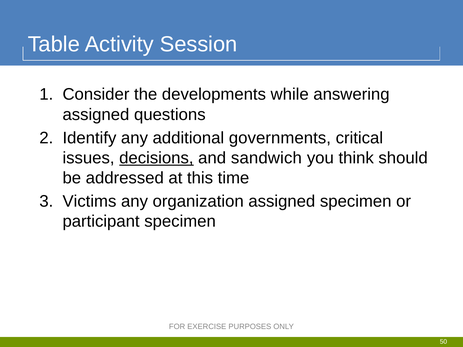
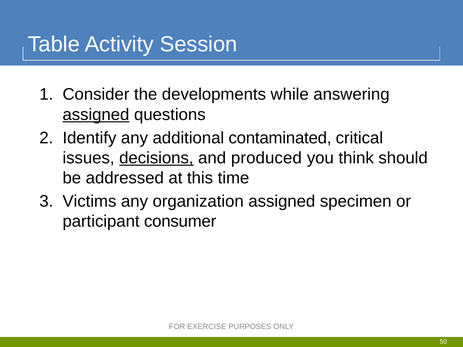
assigned at (96, 115) underline: none -> present
governments: governments -> contaminated
sandwich: sandwich -> produced
participant specimen: specimen -> consumer
